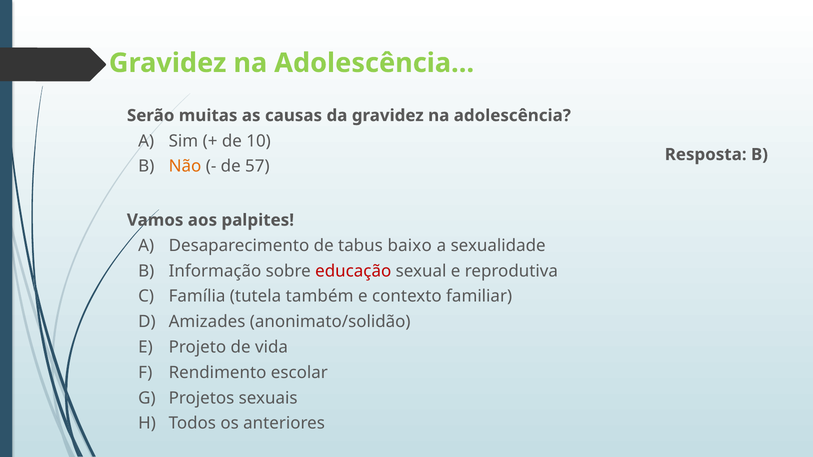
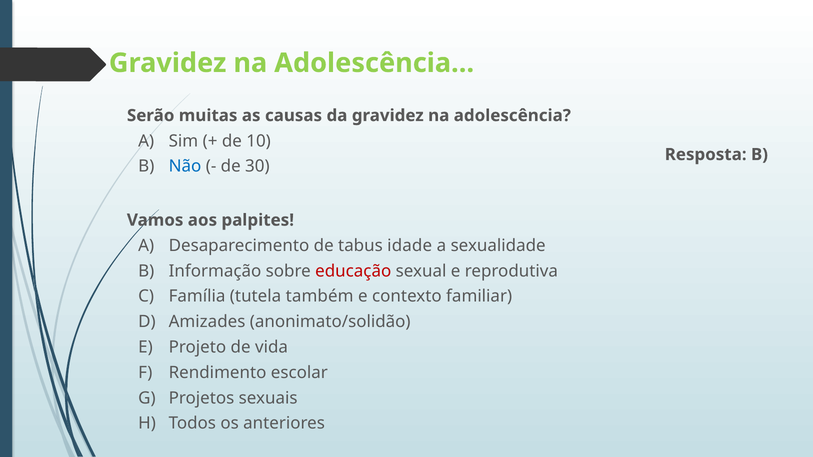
Não colour: orange -> blue
57: 57 -> 30
baixo: baixo -> idade
